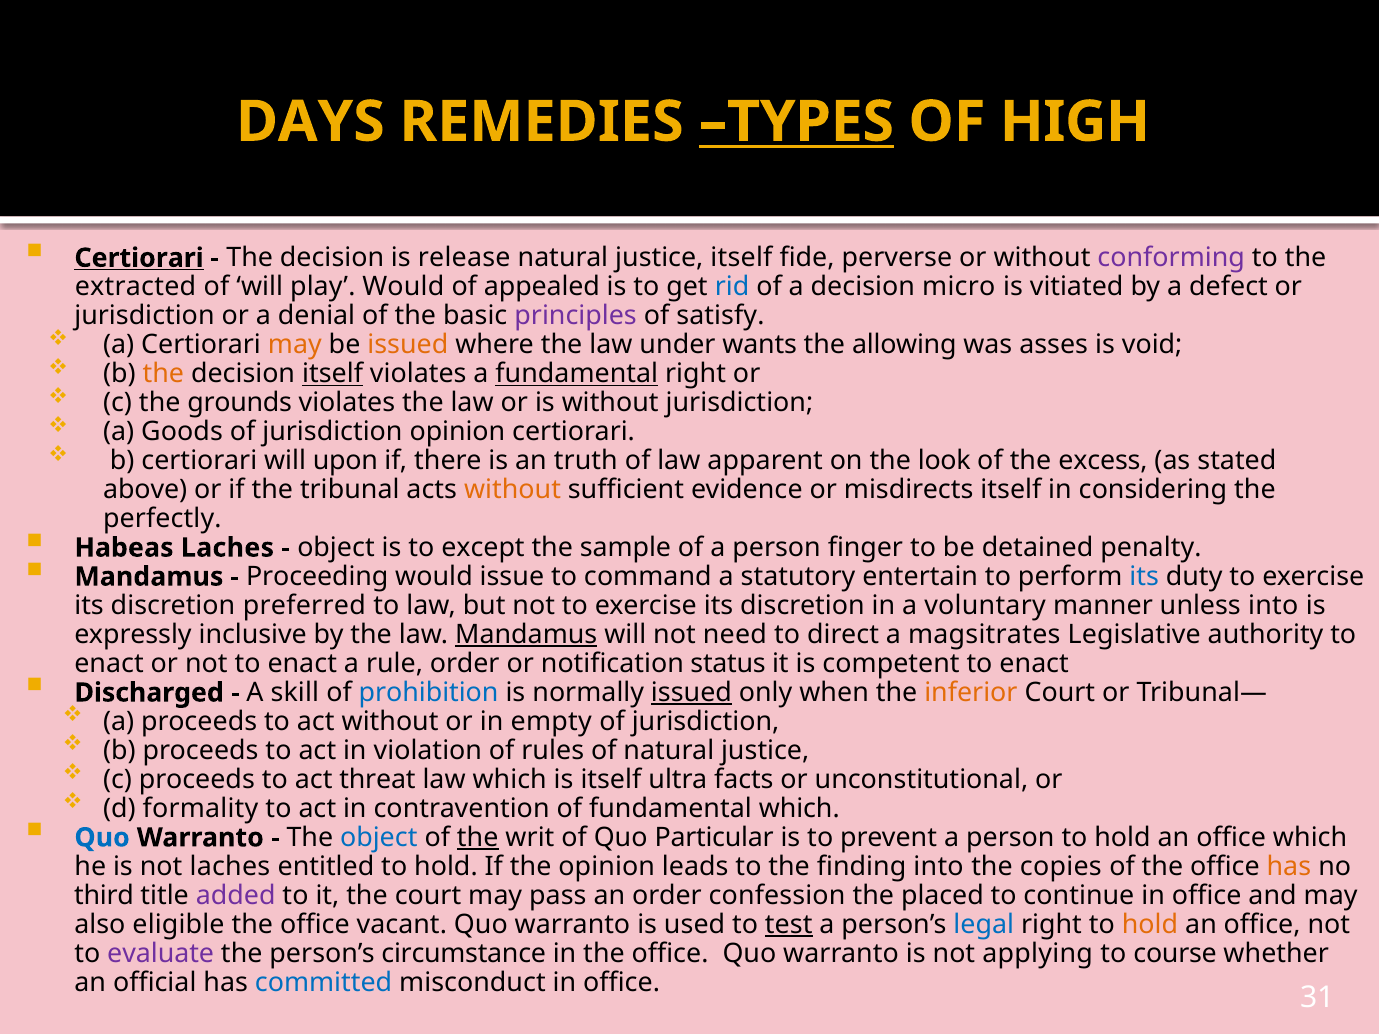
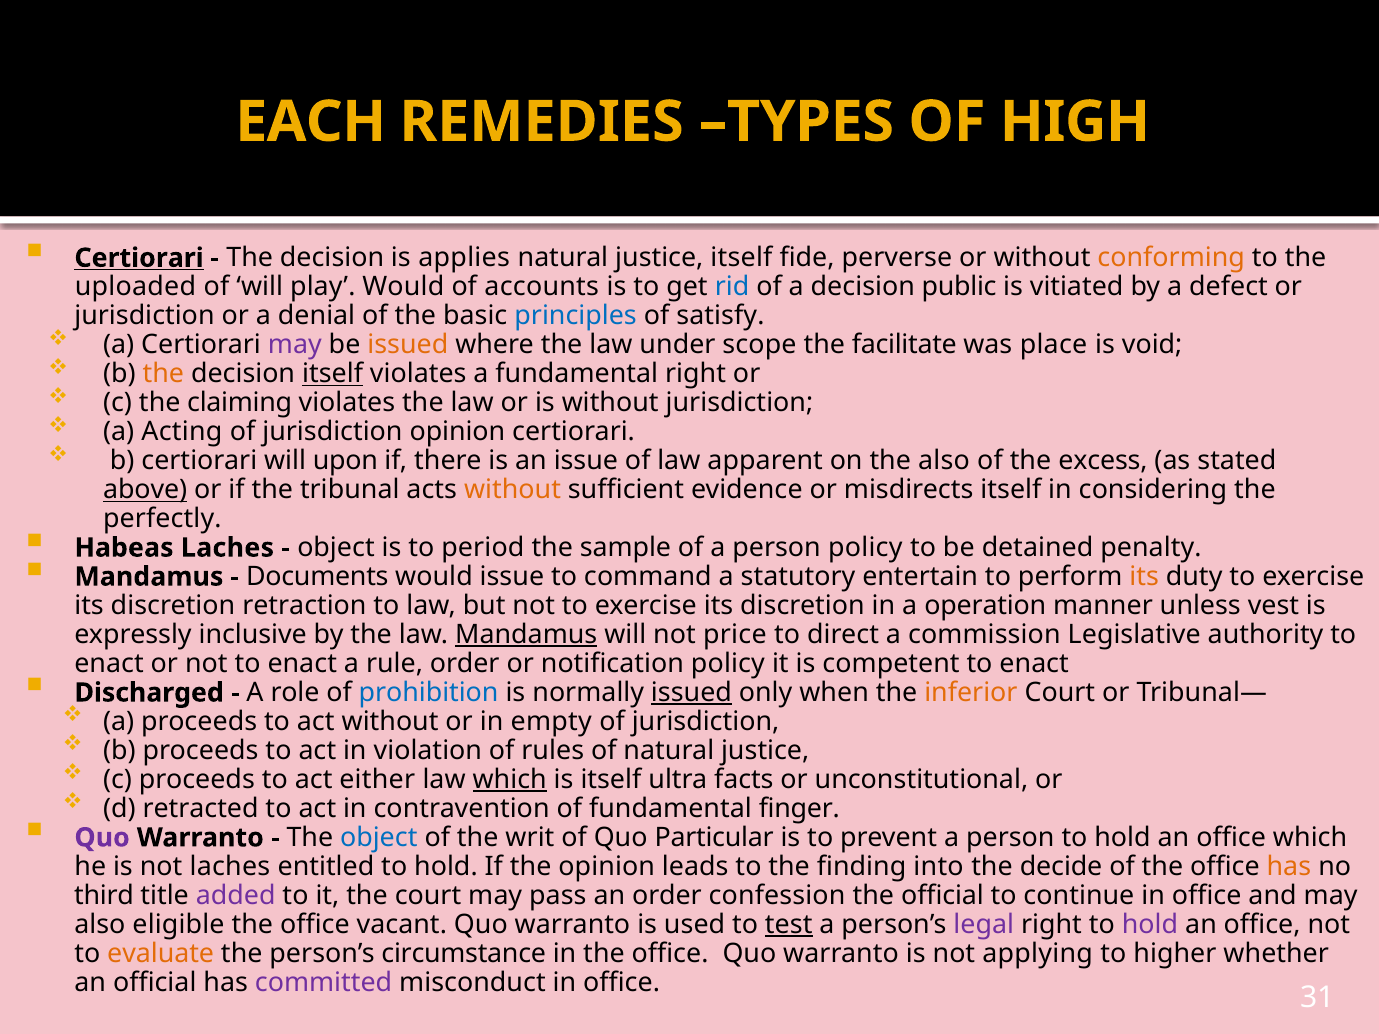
DAYS: DAYS -> EACH
TYPES underline: present -> none
release: release -> applies
conforming colour: purple -> orange
extracted: extracted -> uploaded
appealed: appealed -> accounts
micro: micro -> public
principles colour: purple -> blue
may at (295, 345) colour: orange -> purple
wants: wants -> scope
allowing: allowing -> facilitate
asses: asses -> place
fundamental at (577, 374) underline: present -> none
grounds: grounds -> claiming
Goods: Goods -> Acting
an truth: truth -> issue
the look: look -> also
above underline: none -> present
except: except -> period
person finger: finger -> policy
Proceeding: Proceeding -> Documents
its at (1144, 577) colour: blue -> orange
preferred: preferred -> retraction
voluntary: voluntary -> operation
unless into: into -> vest
need: need -> price
magsitrates: magsitrates -> commission
notification status: status -> policy
skill: skill -> role
threat: threat -> either
which at (510, 780) underline: none -> present
formality: formality -> retracted
fundamental which: which -> finger
Quo at (102, 838) colour: blue -> purple
the at (478, 838) underline: present -> none
copies: copies -> decide
the placed: placed -> official
legal colour: blue -> purple
hold at (1150, 925) colour: orange -> purple
evaluate colour: purple -> orange
course: course -> higher
committed colour: blue -> purple
